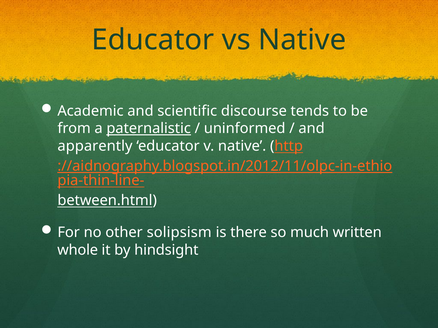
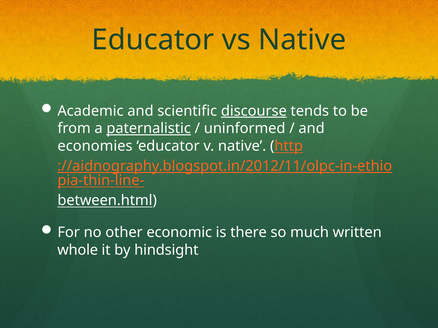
discourse underline: none -> present
apparently: apparently -> economies
solipsism: solipsism -> economic
